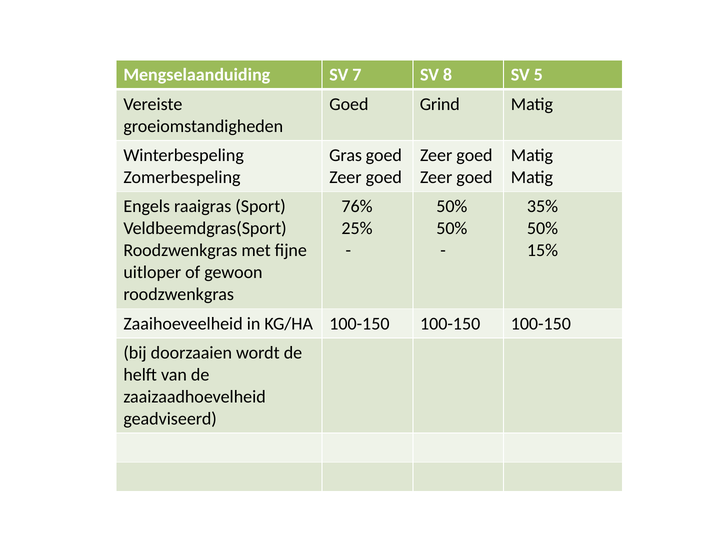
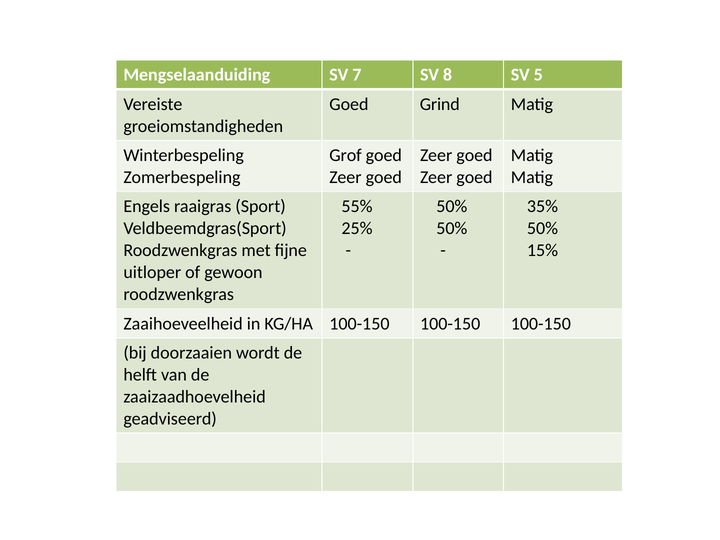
Gras: Gras -> Grof
76%: 76% -> 55%
